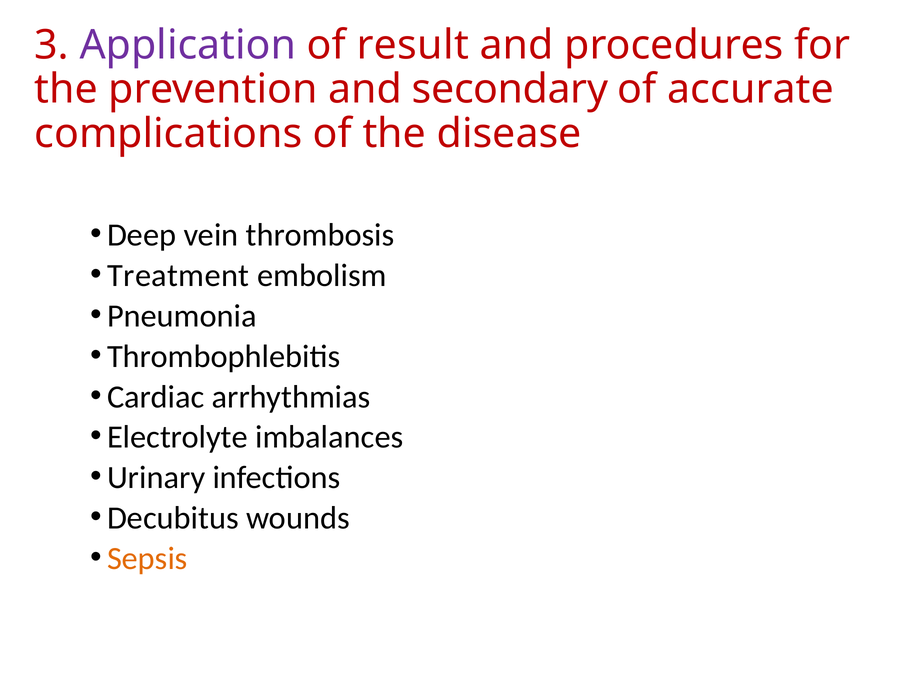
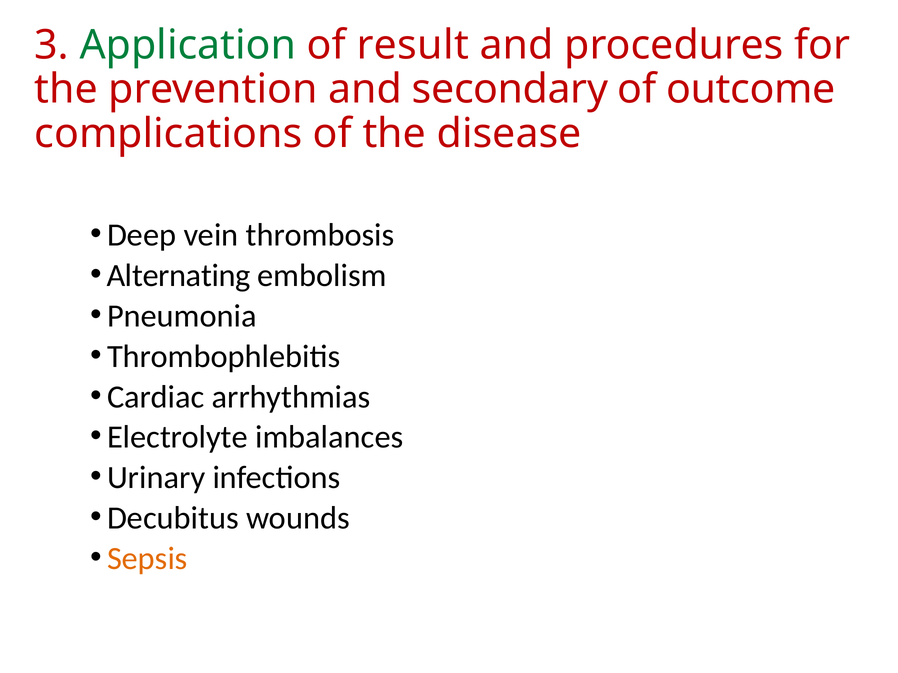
Application colour: purple -> green
accurate: accurate -> outcome
Treatment: Treatment -> Alternating
